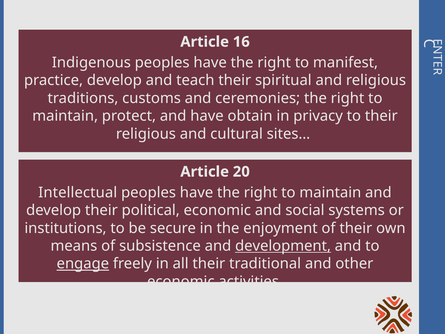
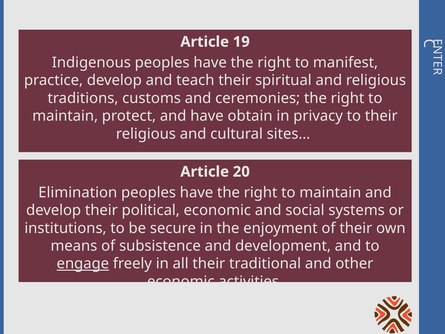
16: 16 -> 19
Intellectual: Intellectual -> Elimination
development underline: present -> none
